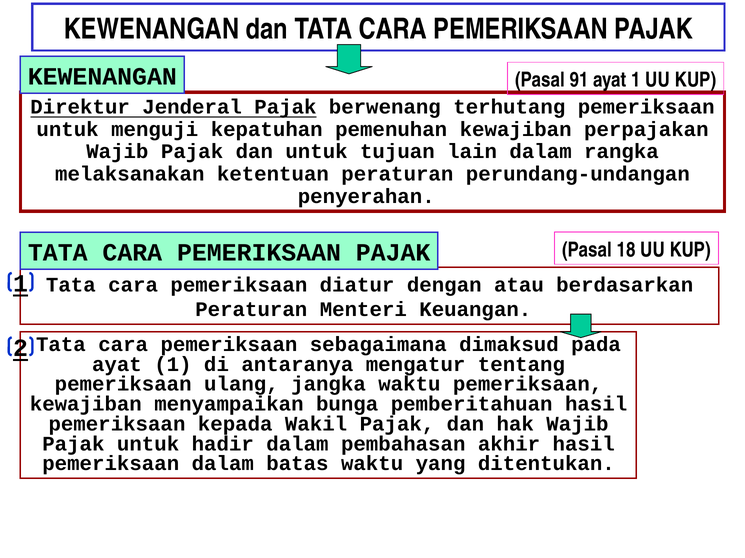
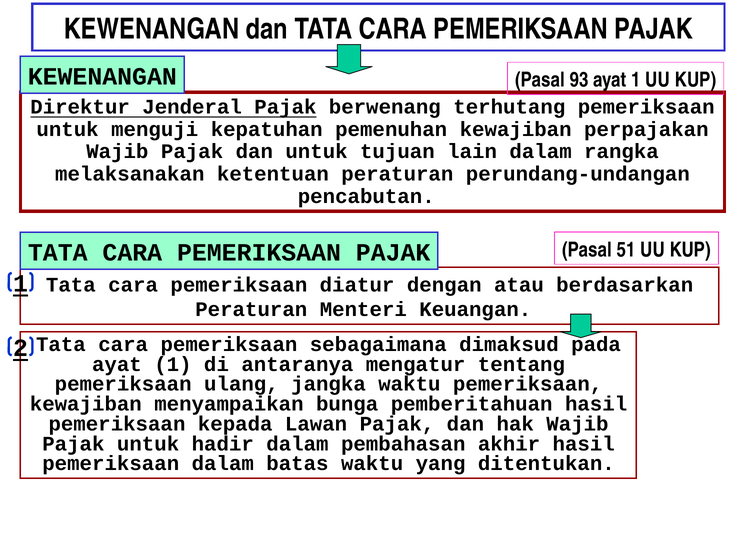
91: 91 -> 93
penyerahan: penyerahan -> pencabutan
18: 18 -> 51
Wakil: Wakil -> Lawan
